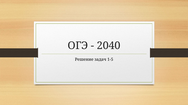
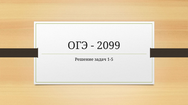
2040: 2040 -> 2099
